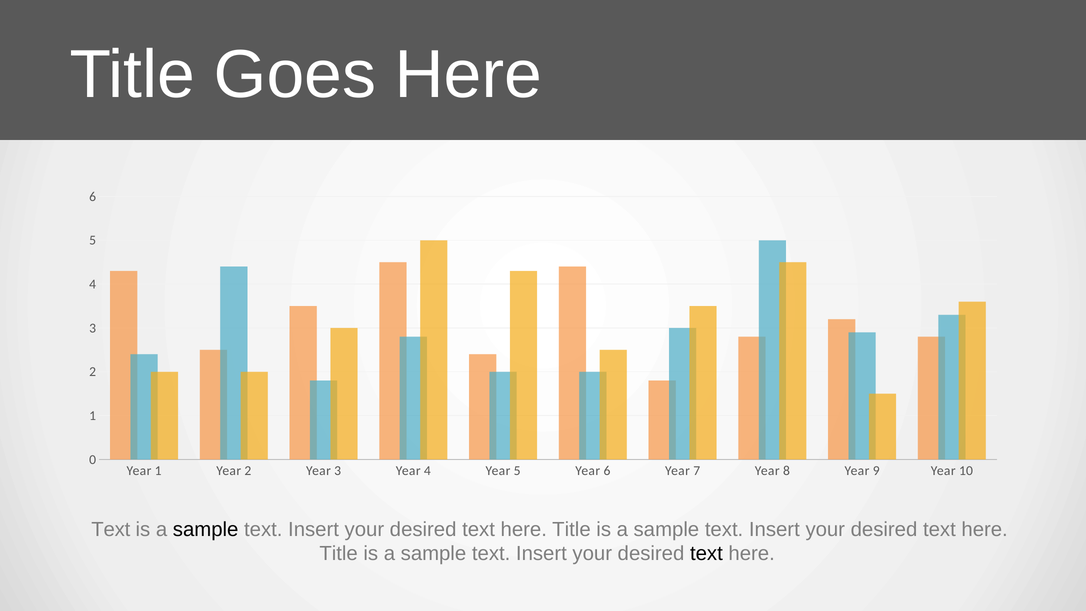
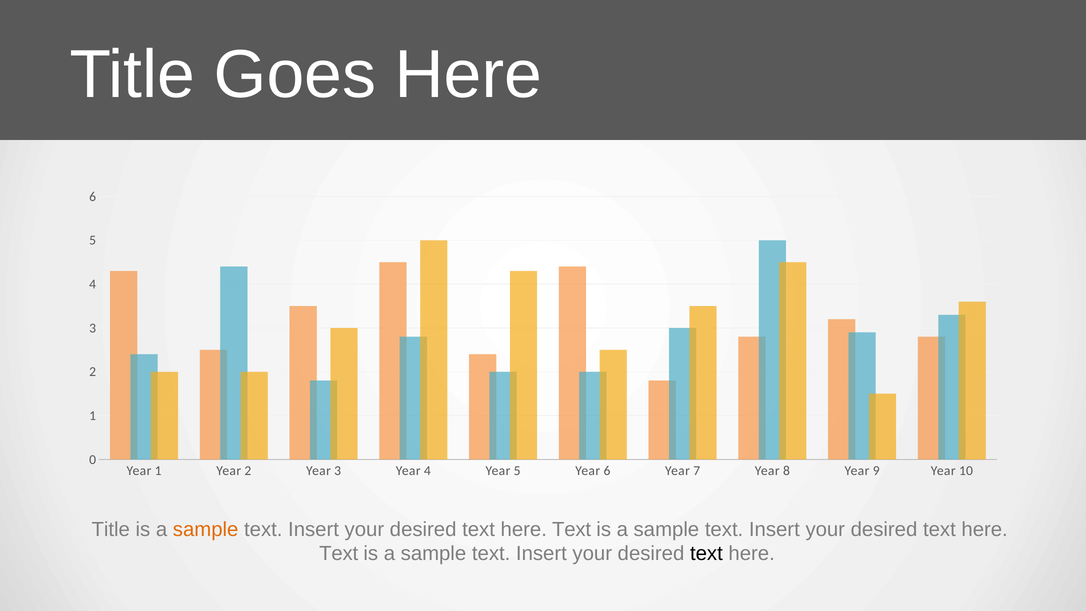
Text at (111, 529): Text -> Title
sample at (206, 529) colour: black -> orange
Title at (571, 529): Title -> Text
Title at (339, 554): Title -> Text
